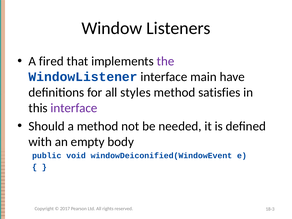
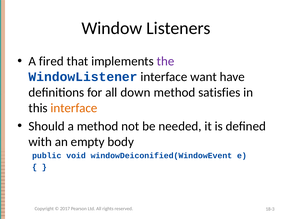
main: main -> want
styles: styles -> down
interface at (74, 108) colour: purple -> orange
